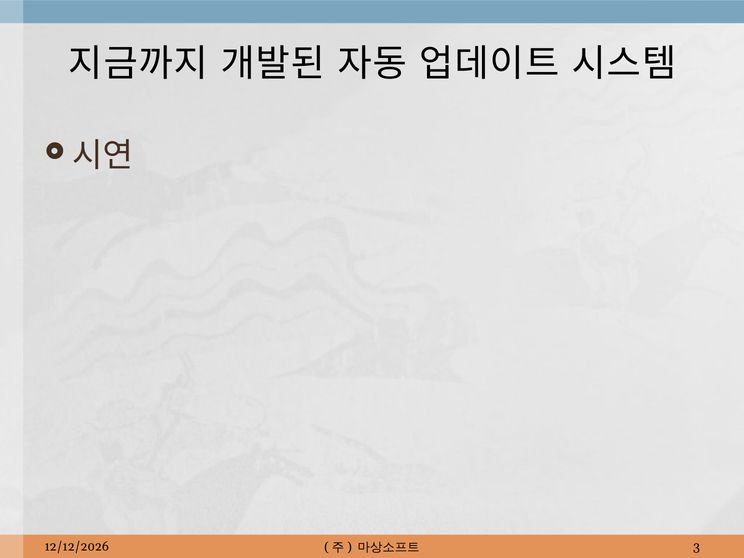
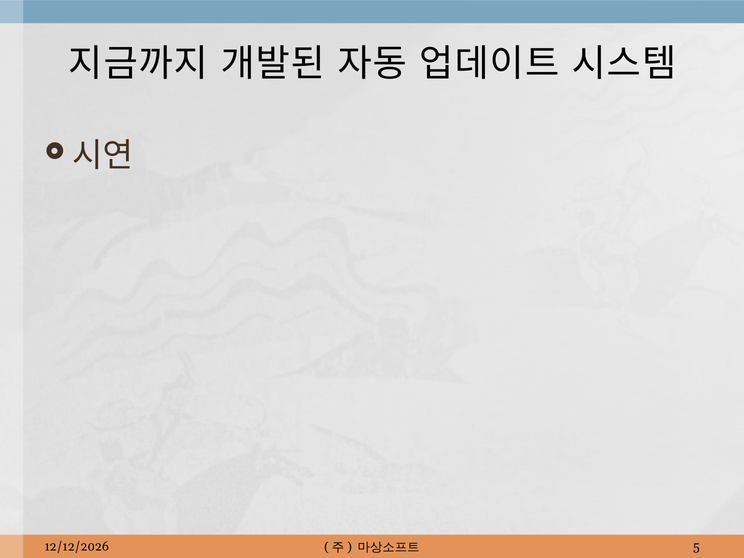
3: 3 -> 5
